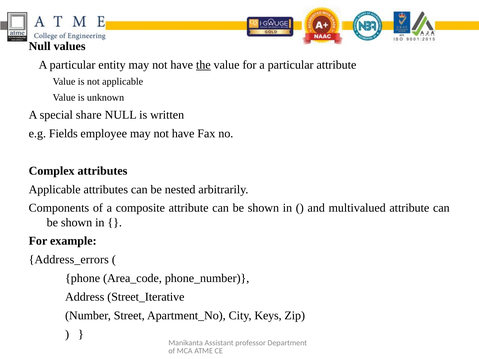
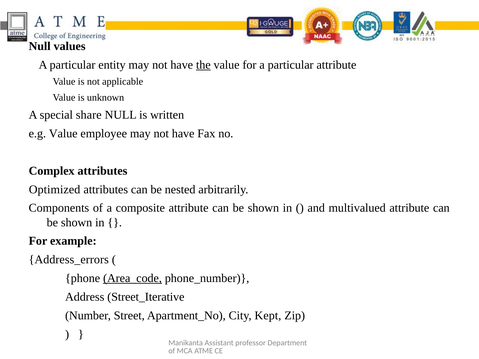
e.g Fields: Fields -> Value
Applicable at (55, 190): Applicable -> Optimized
Area_code underline: none -> present
Keys: Keys -> Kept
